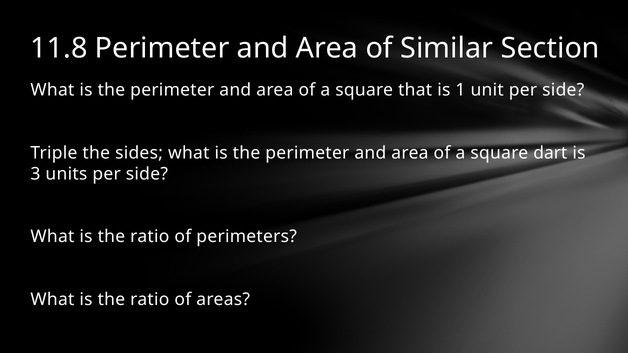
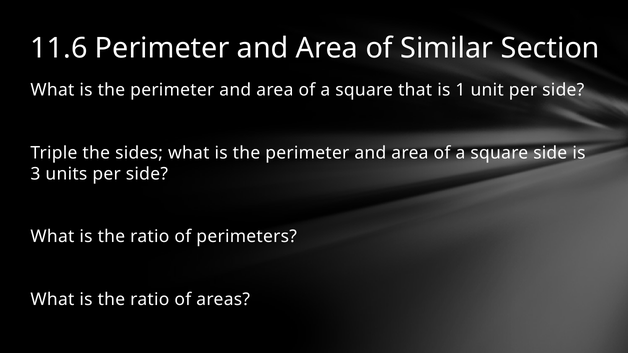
11.8: 11.8 -> 11.6
square dart: dart -> side
